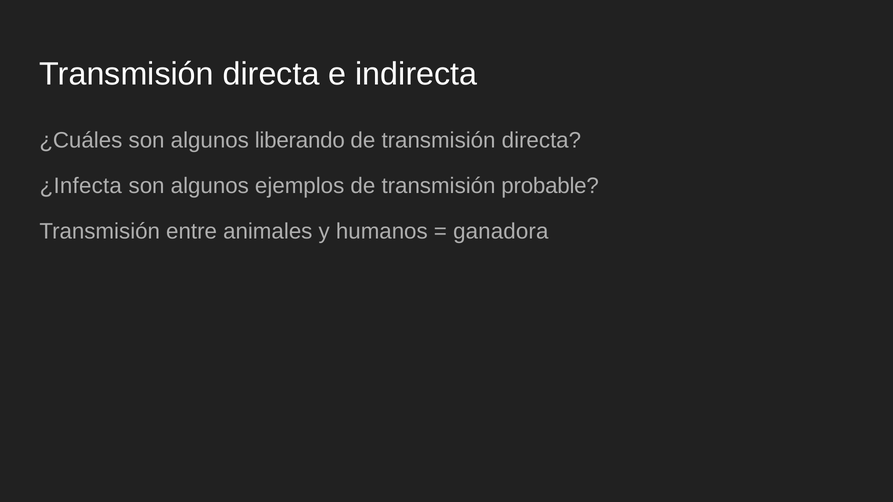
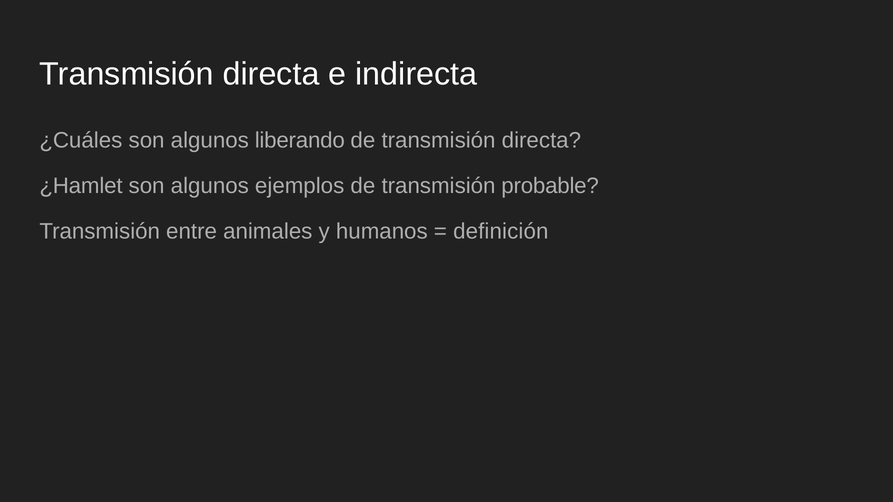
¿Infecta: ¿Infecta -> ¿Hamlet
ganadora: ganadora -> definición
